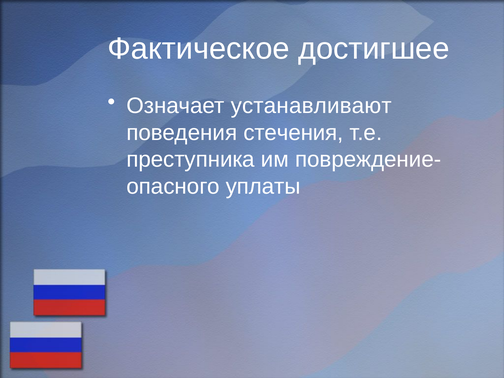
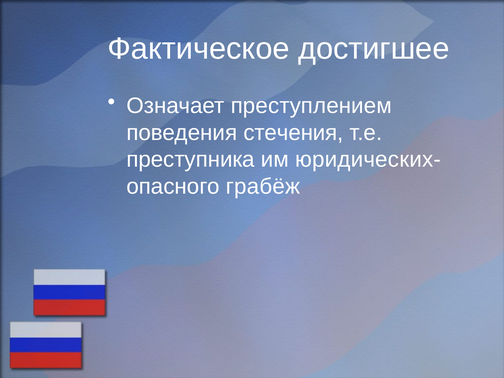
устанавливают: устанавливают -> преступлением
повреждение-: повреждение- -> юридических-
уплаты: уплаты -> грабёж
